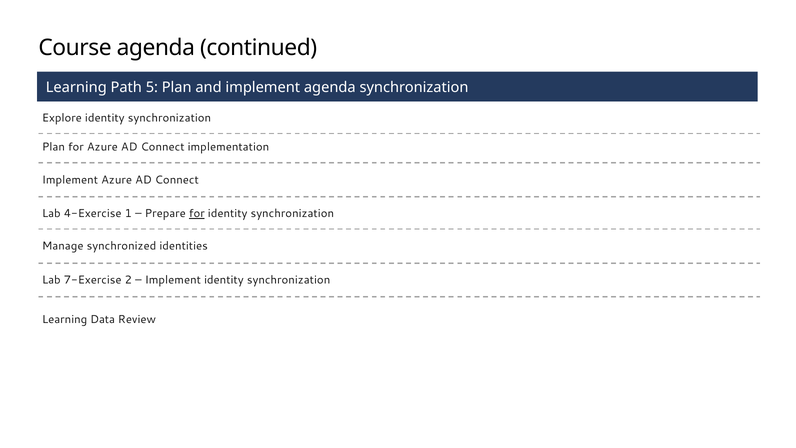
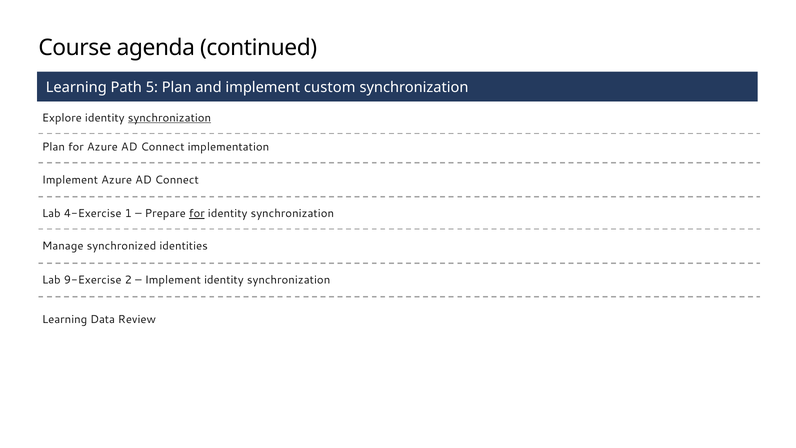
implement agenda: agenda -> custom
synchronization at (169, 118) underline: none -> present
7-Exercise: 7-Exercise -> 9-Exercise
